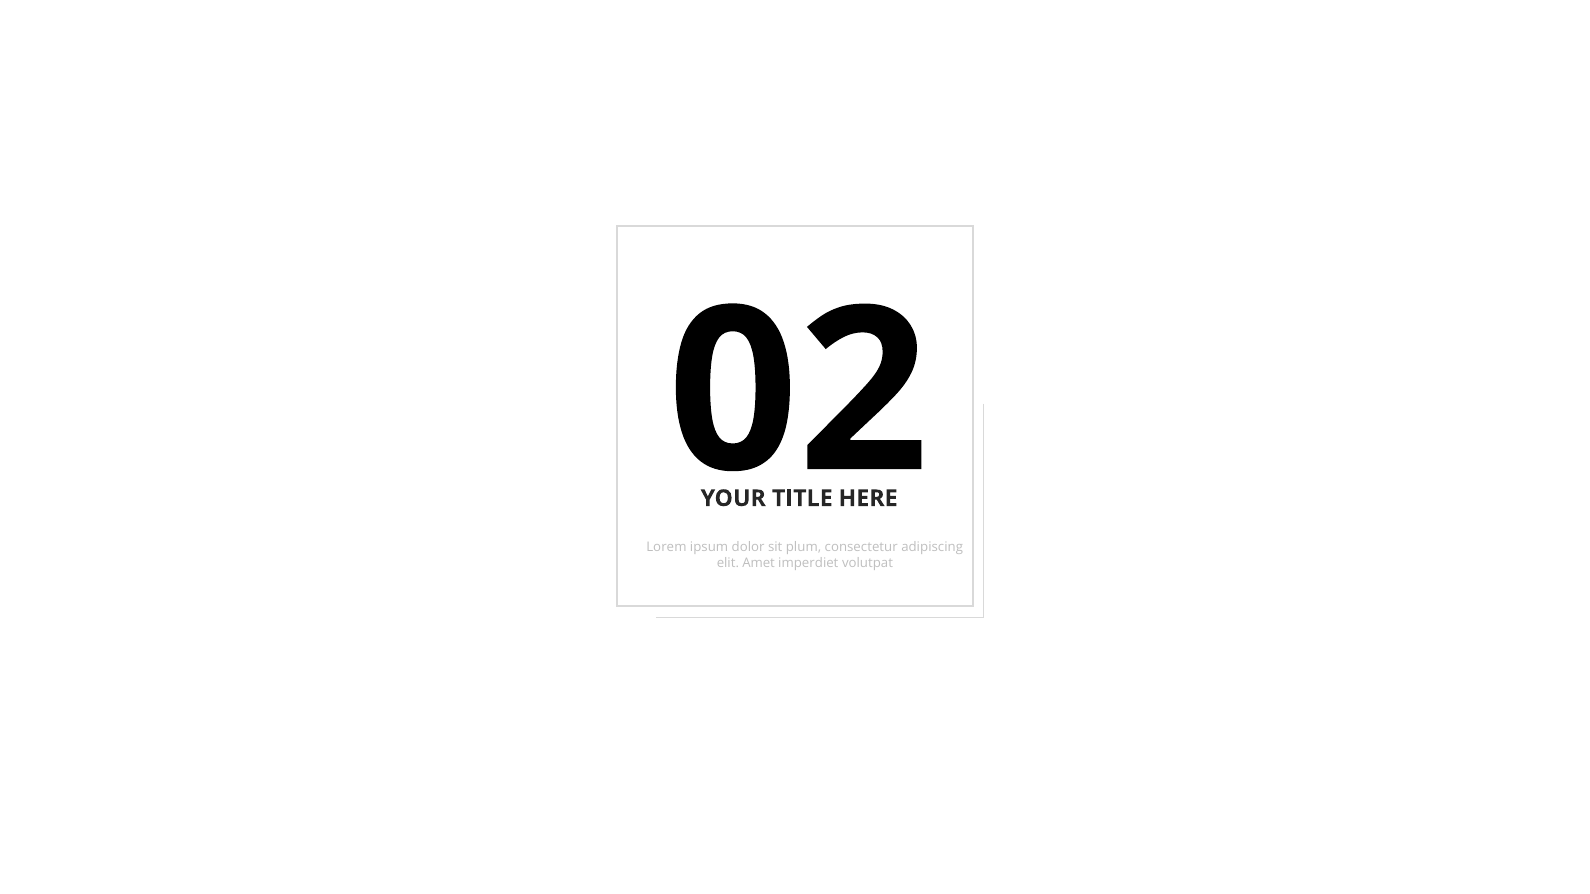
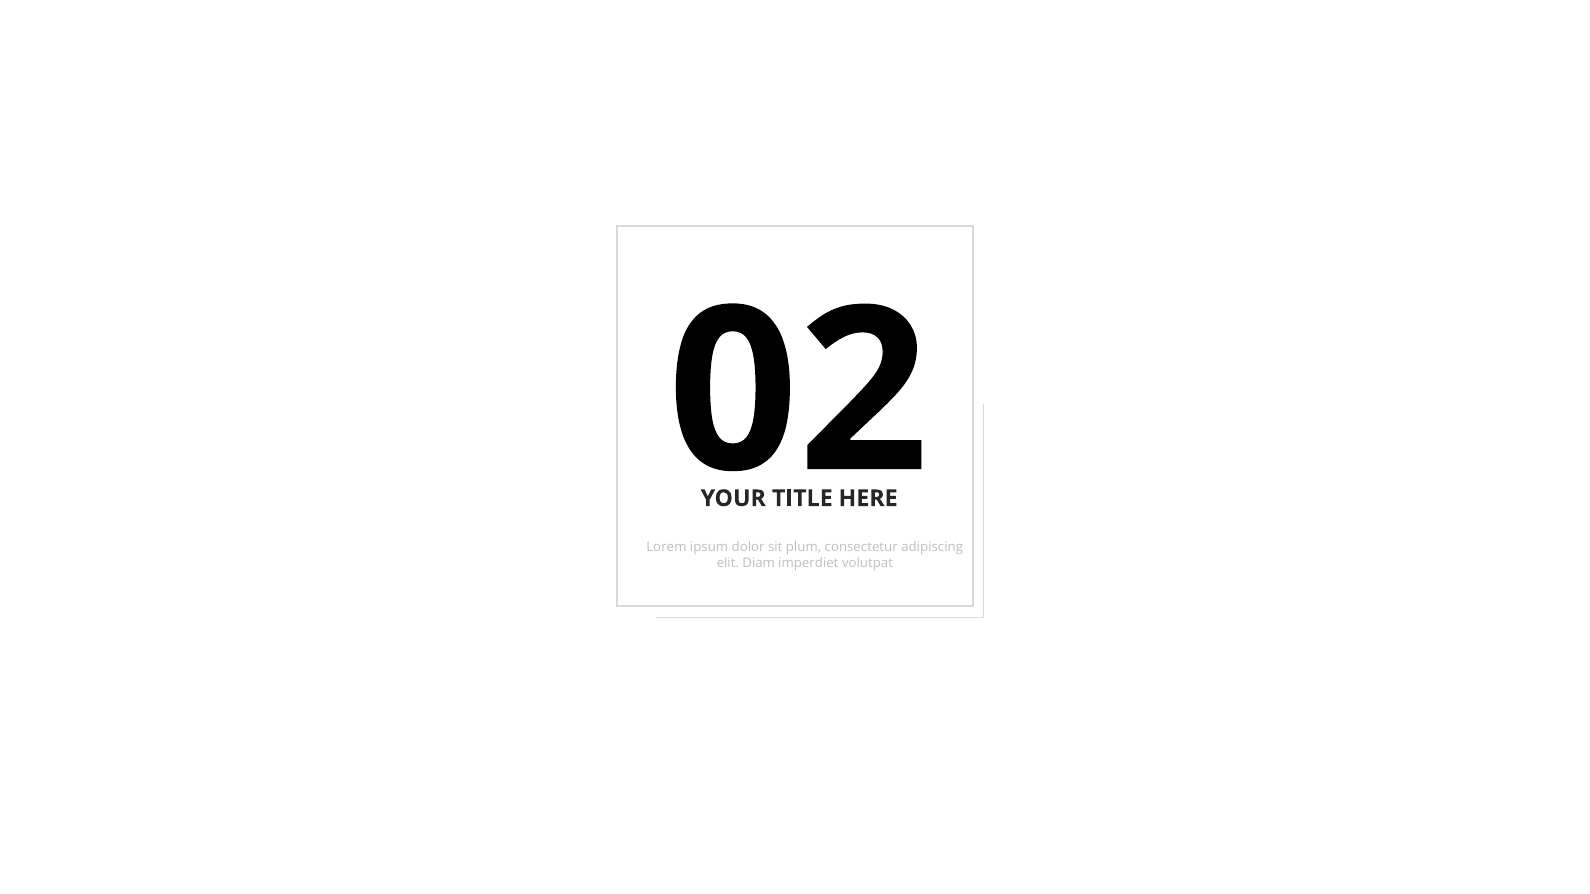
Amet: Amet -> Diam
